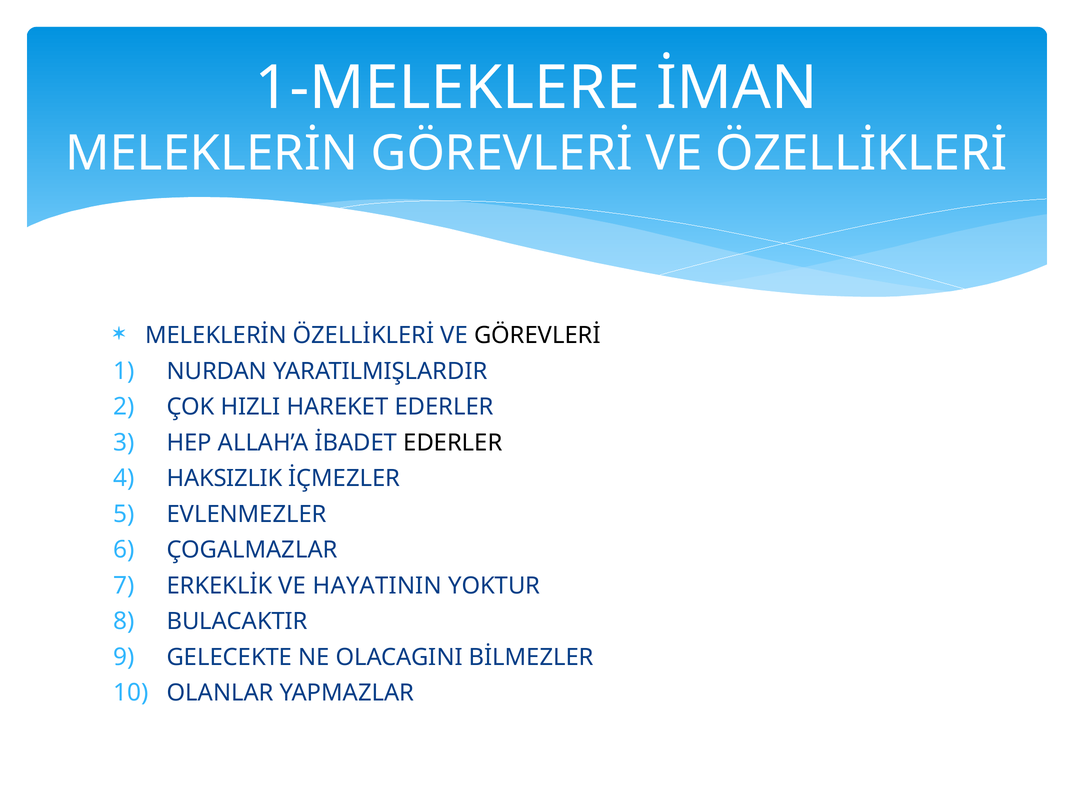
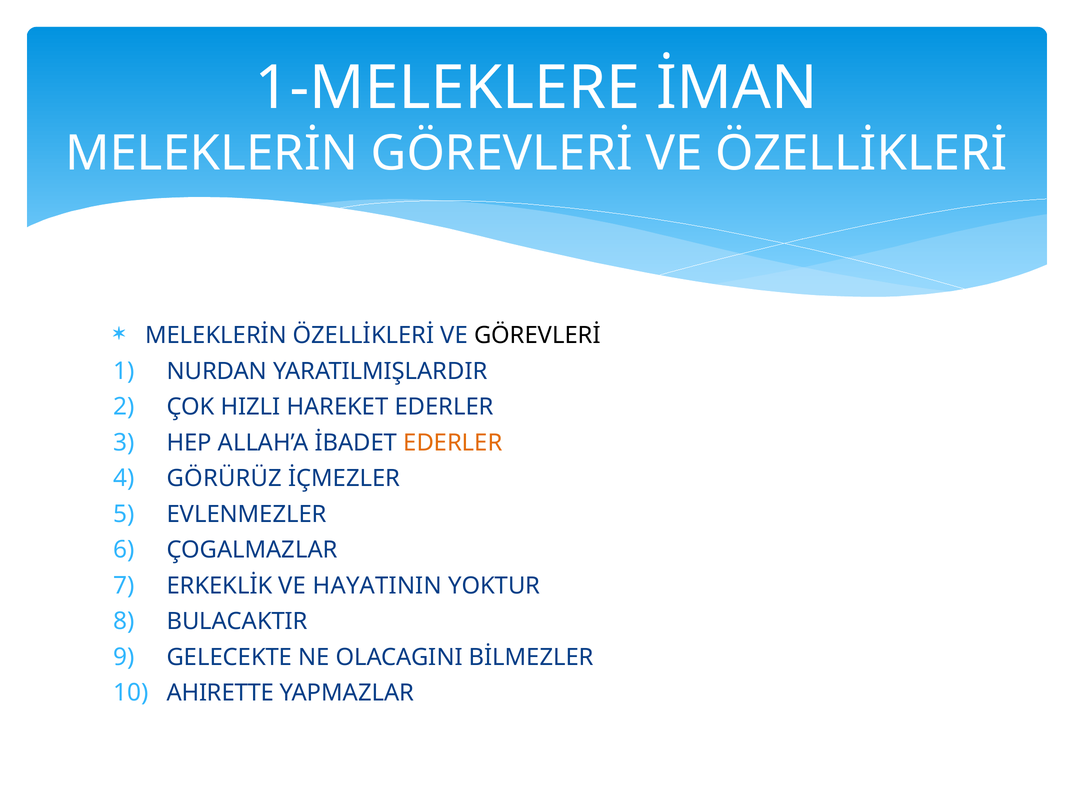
EDERLER at (453, 443) colour: black -> orange
HAKSIZLIK: HAKSIZLIK -> GÖRÜRÜZ
OLANLAR: OLANLAR -> AHIRETTE
